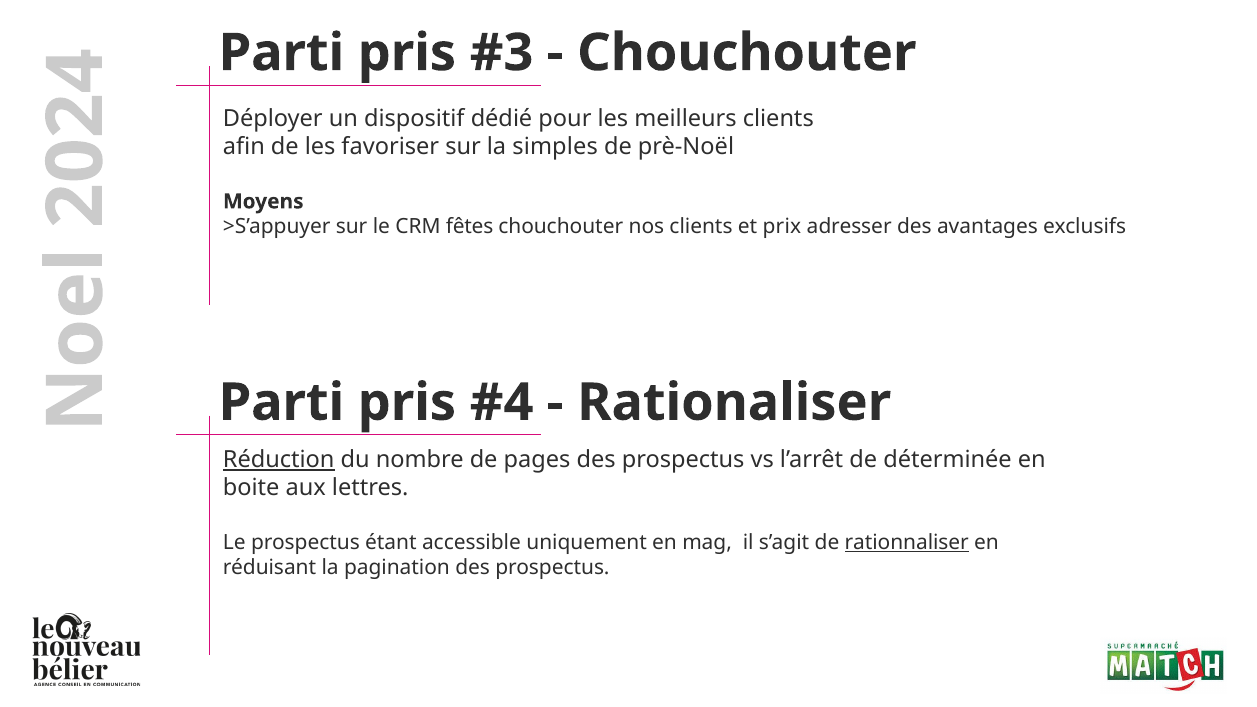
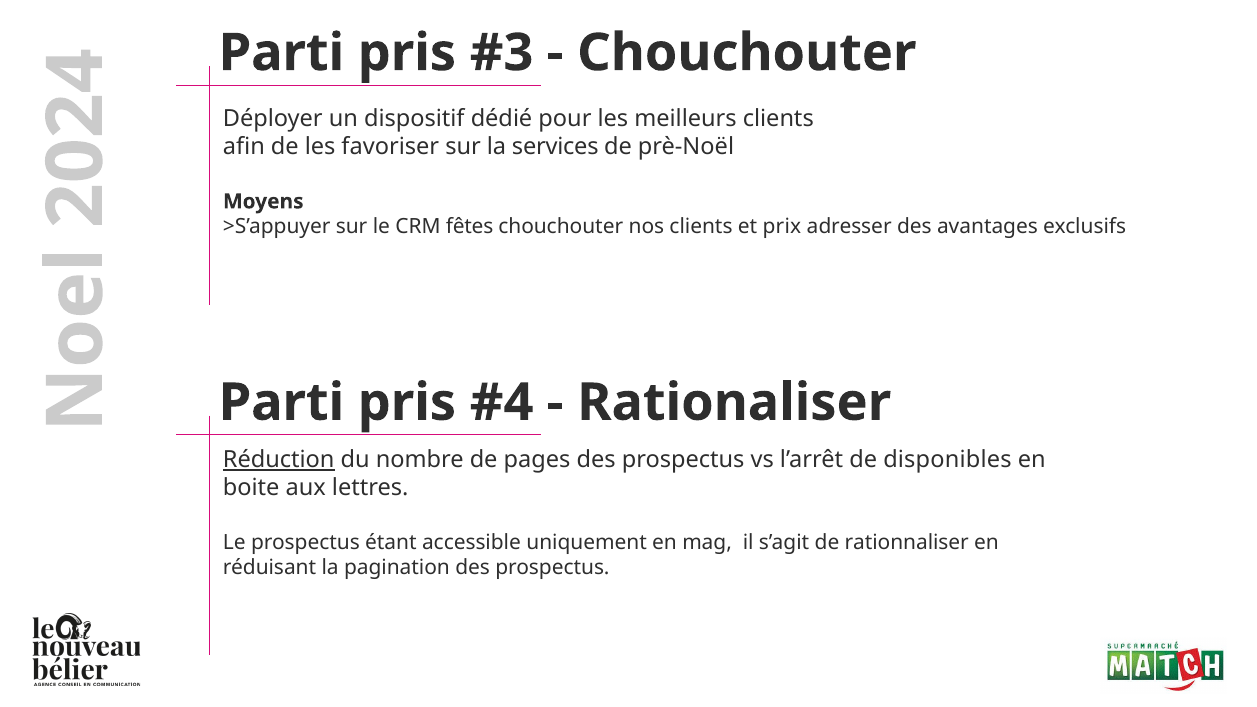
simples: simples -> services
déterminée: déterminée -> disponibles
rationnaliser underline: present -> none
